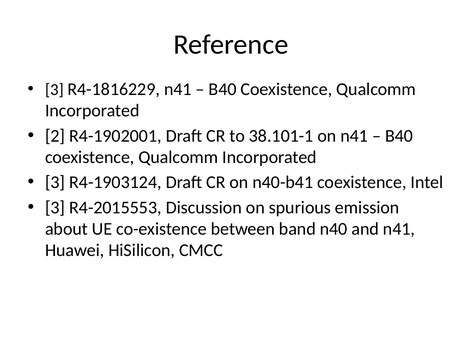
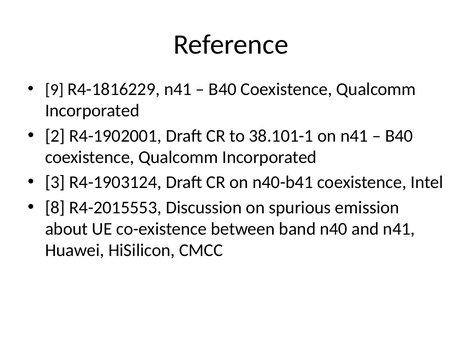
3 at (54, 90): 3 -> 9
3 at (55, 208): 3 -> 8
